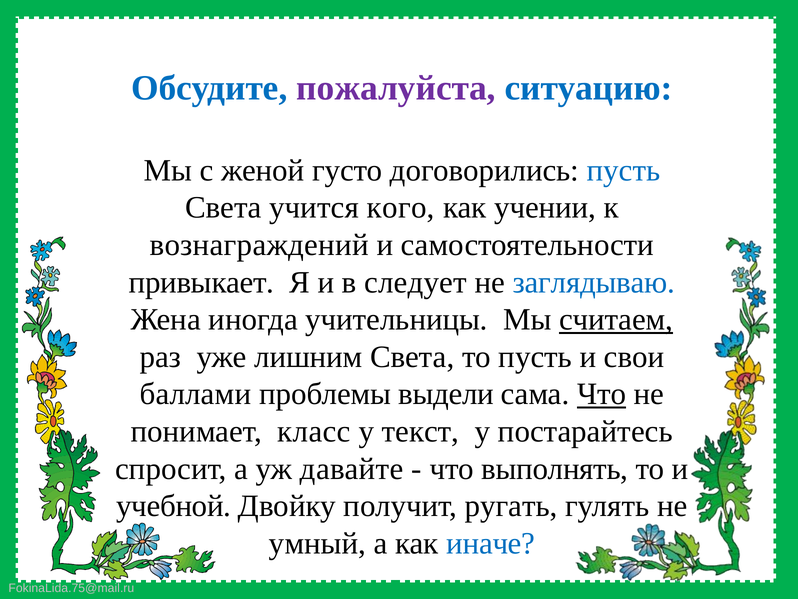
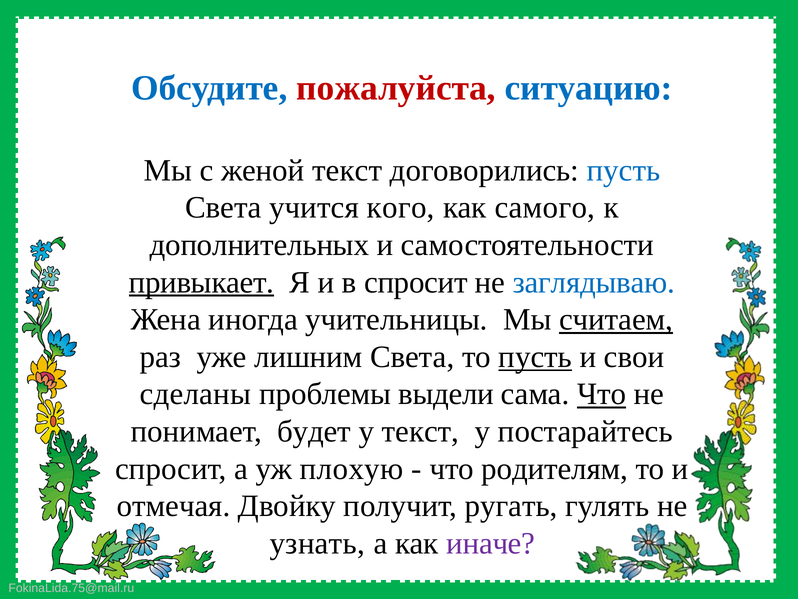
пожалуйста colour: purple -> red
женой густо: густо -> текст
учении: учении -> самого
вознаграждений: вознаграждений -> дополнительных
привыкает underline: none -> present
в следует: следует -> спросит
пусть at (535, 357) underline: none -> present
баллами: баллами -> сделаны
класс: класс -> будет
давайте: давайте -> плохую
выполнять: выполнять -> родителям
учебной: учебной -> отмечая
умный: умный -> узнать
иначе colour: blue -> purple
